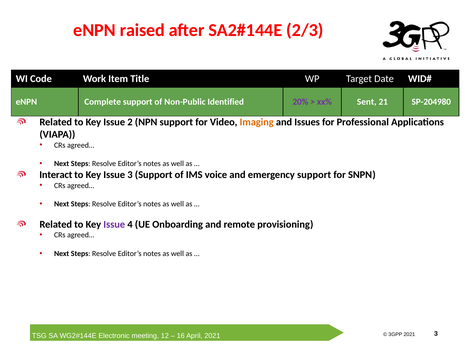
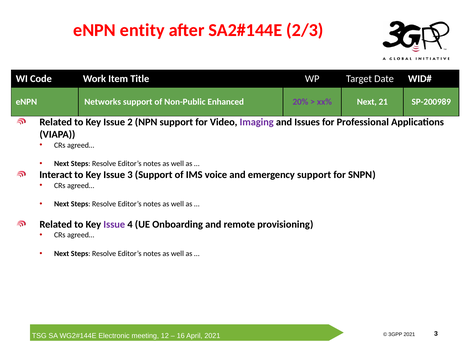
raised: raised -> entity
Complete: Complete -> Networks
Identified: Identified -> Enhanced
xx% Sent: Sent -> Next
SP-204980: SP-204980 -> SP-200989
Imaging colour: orange -> purple
